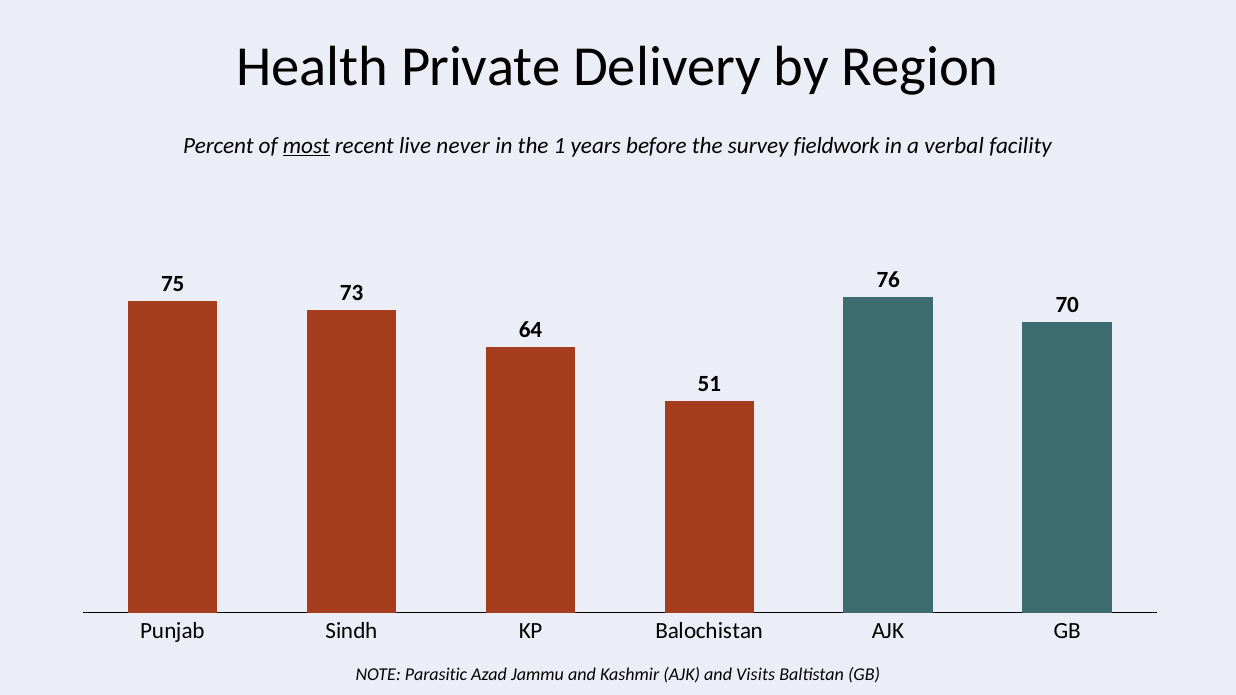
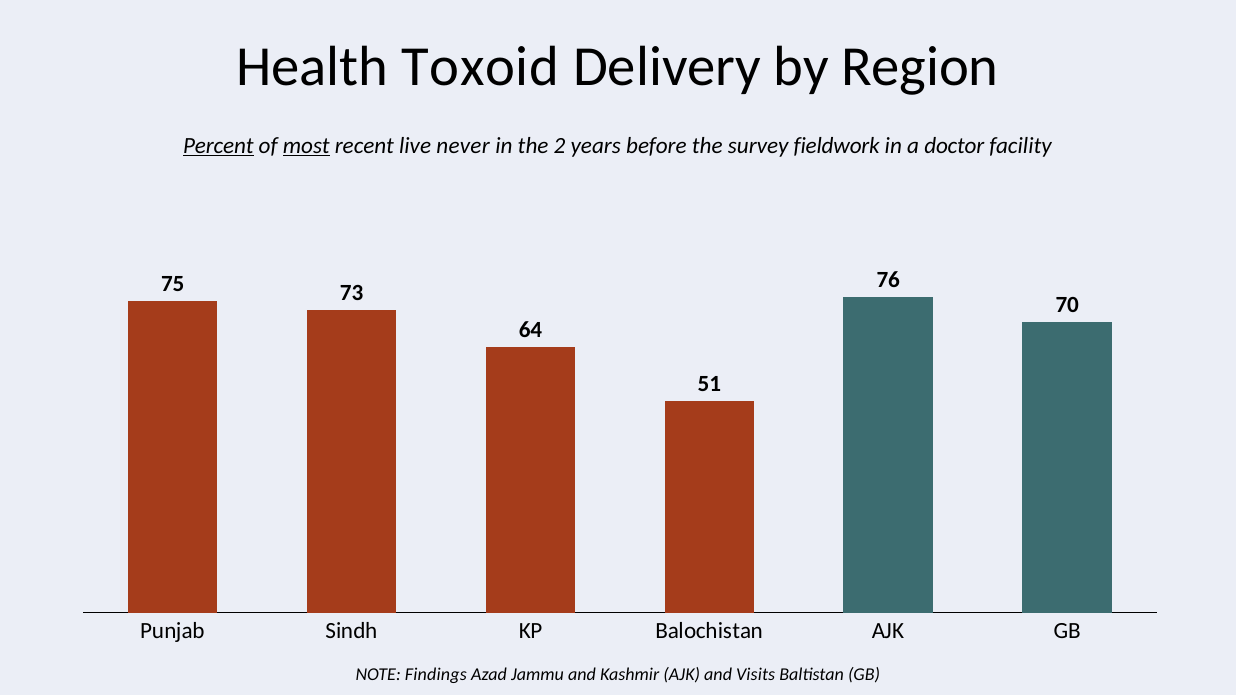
Private: Private -> Toxoid
Percent underline: none -> present
1: 1 -> 2
verbal: verbal -> doctor
Parasitic: Parasitic -> Findings
